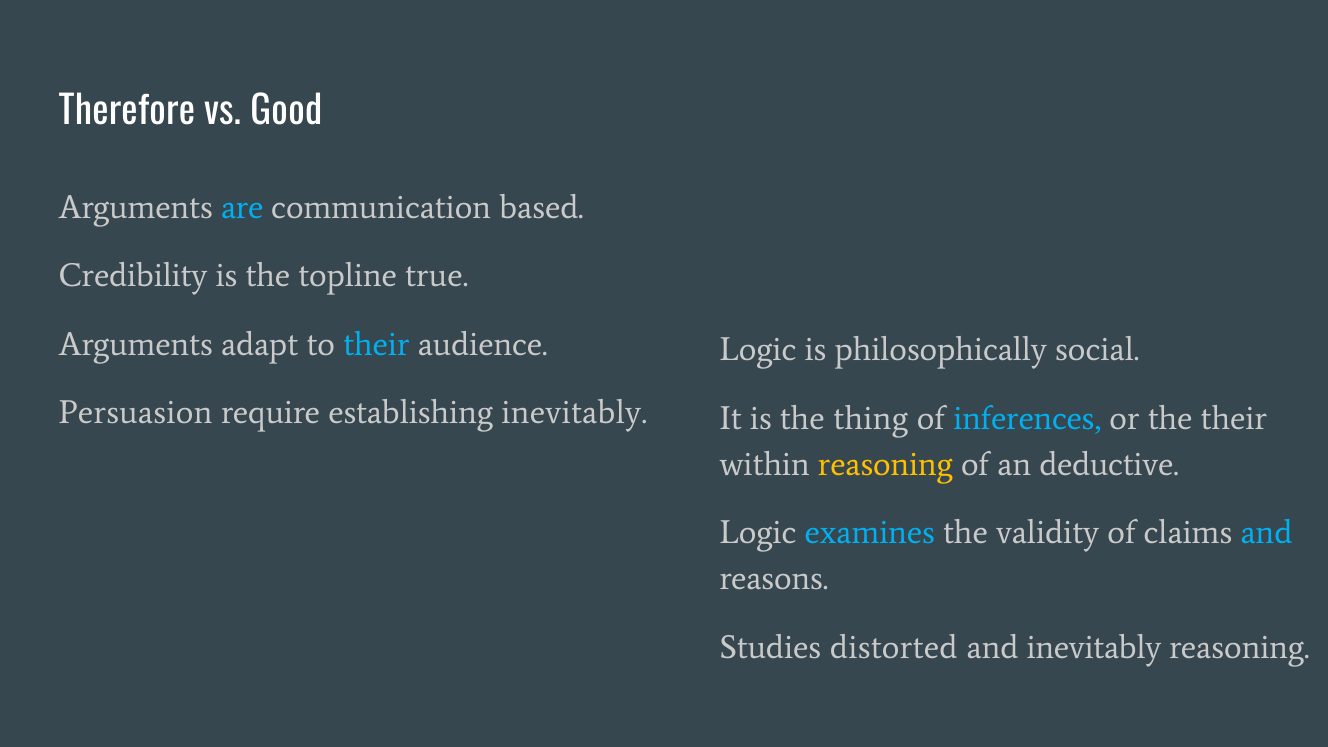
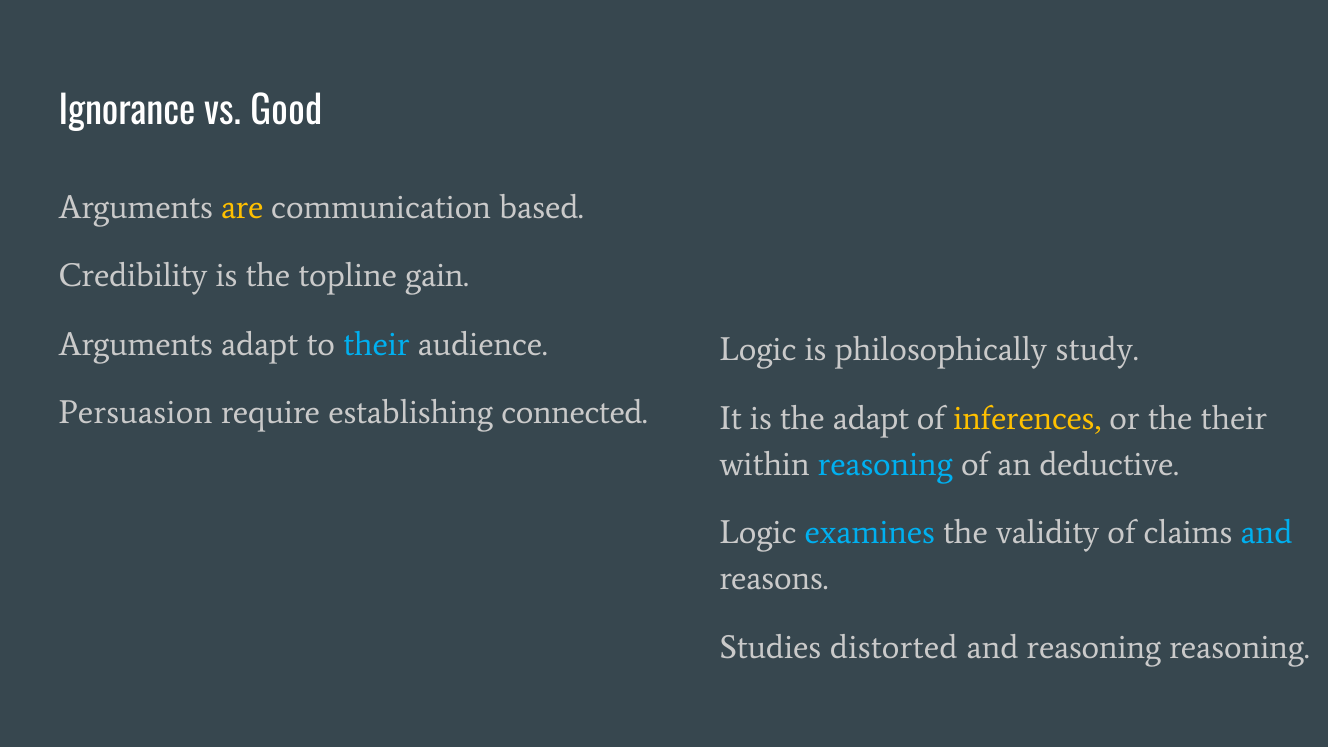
Therefore: Therefore -> Ignorance
are colour: light blue -> yellow
true: true -> gain
social: social -> study
establishing inevitably: inevitably -> connected
the thing: thing -> adapt
inferences colour: light blue -> yellow
reasoning at (885, 464) colour: yellow -> light blue
and inevitably: inevitably -> reasoning
